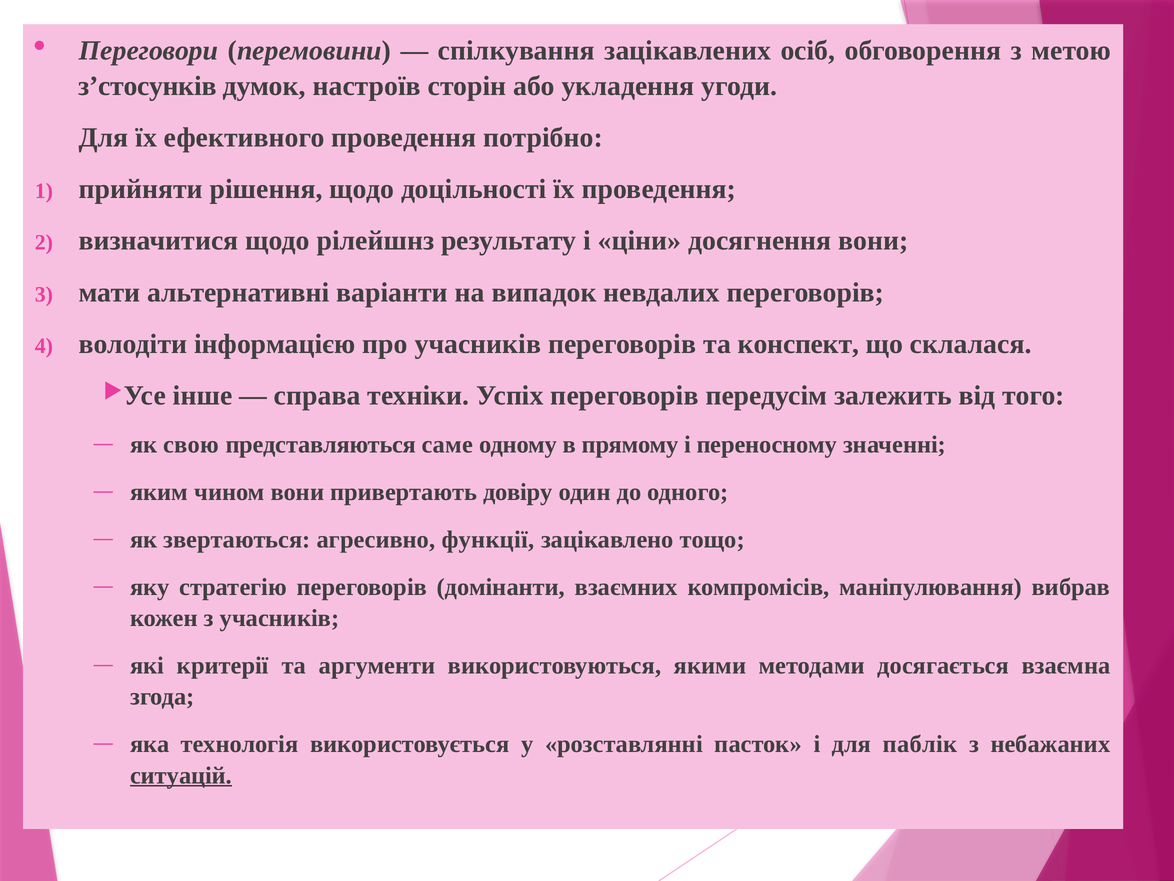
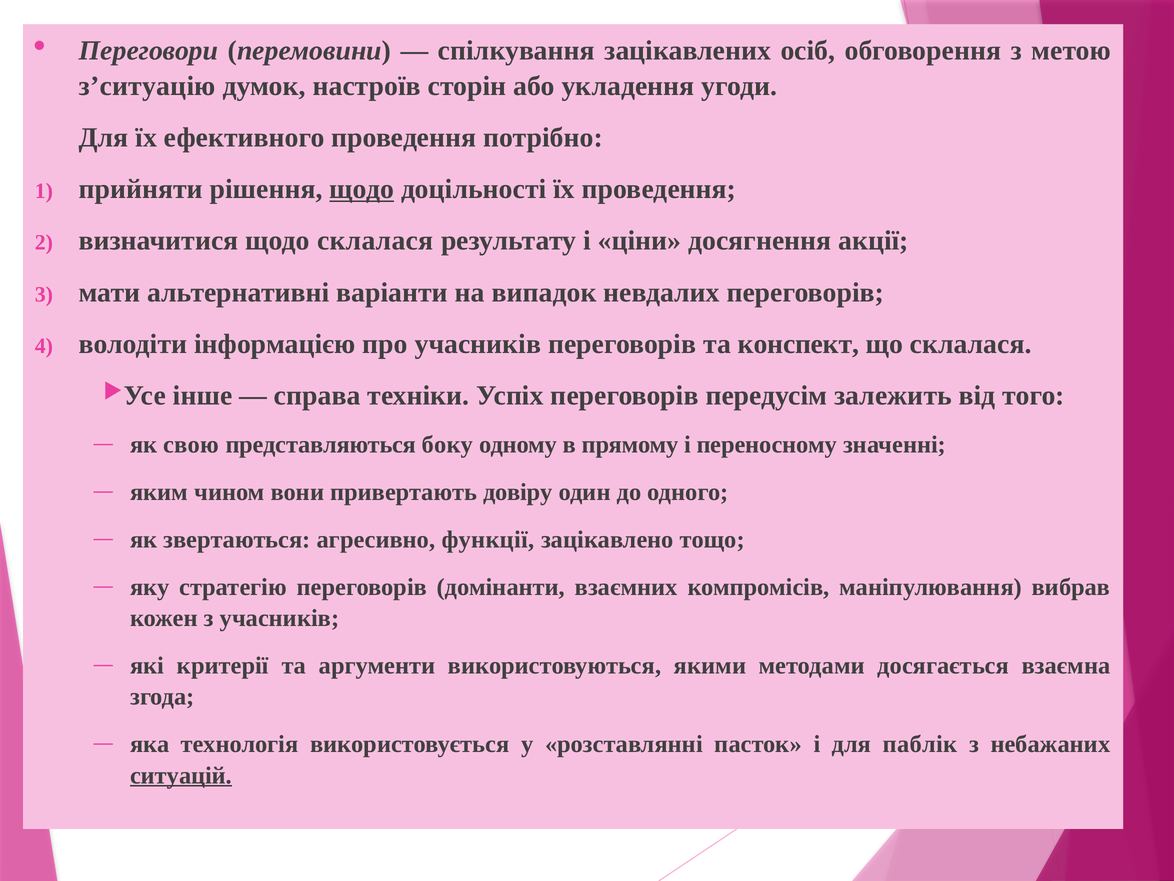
з’стосунків: з’стосунків -> з’ситуацію
щодо at (362, 189) underline: none -> present
щодо рілейшнз: рілейшнз -> склалася
досягнення вони: вони -> акції
саме: саме -> боку
